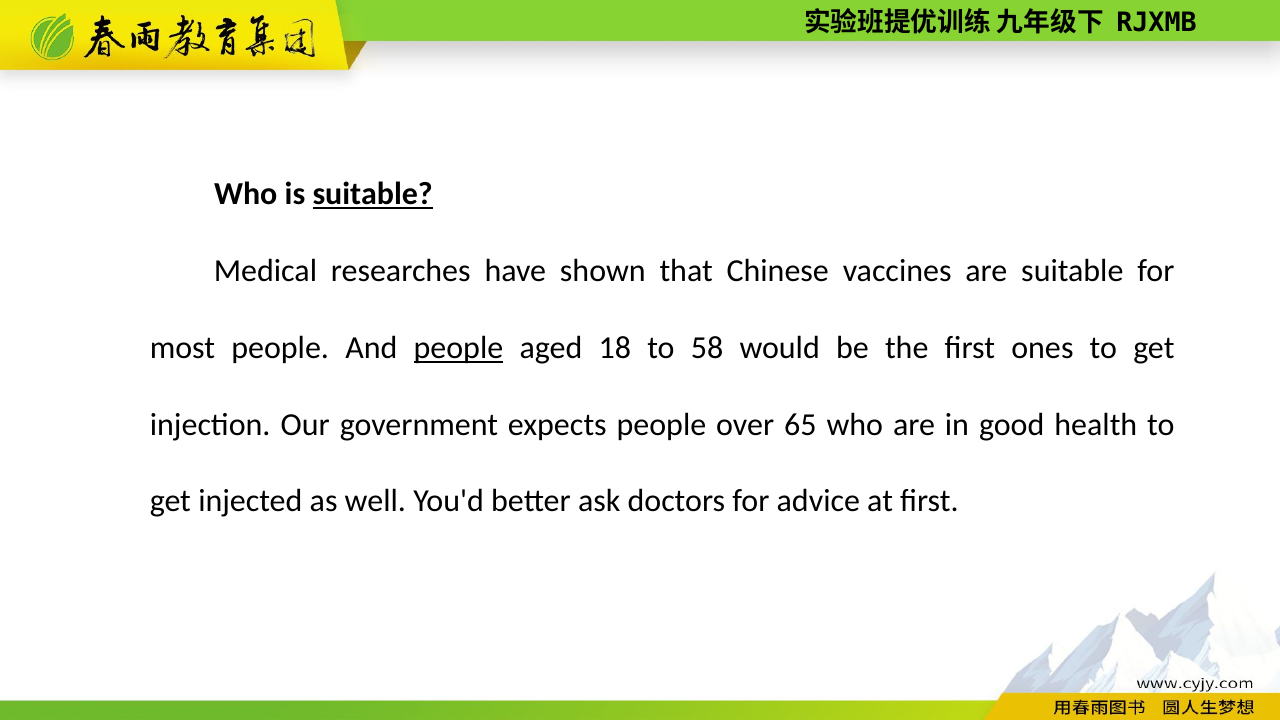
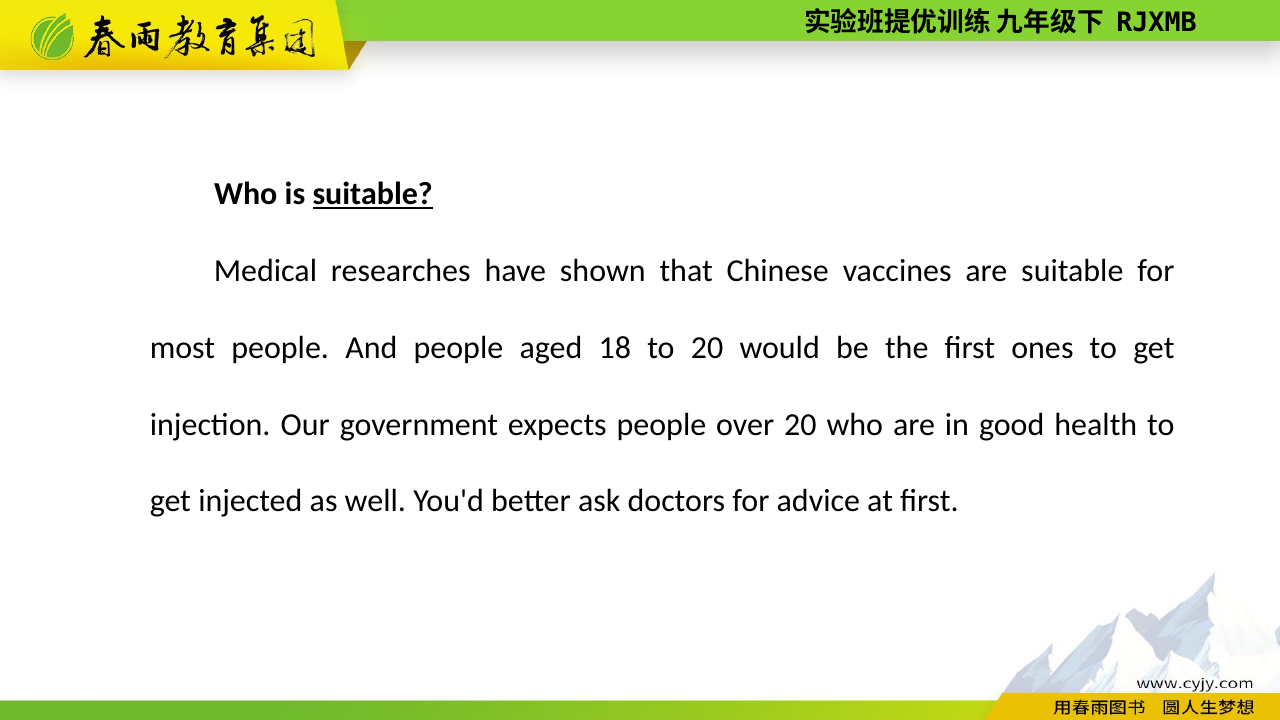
people at (458, 348) underline: present -> none
to 58: 58 -> 20
over 65: 65 -> 20
